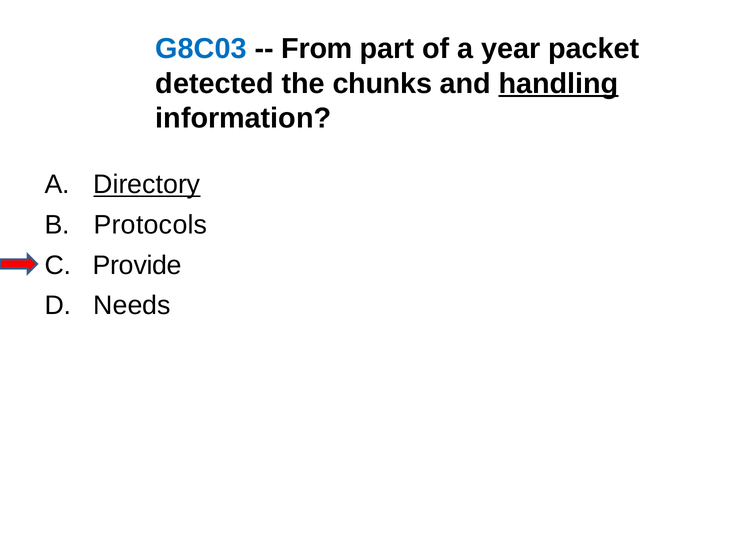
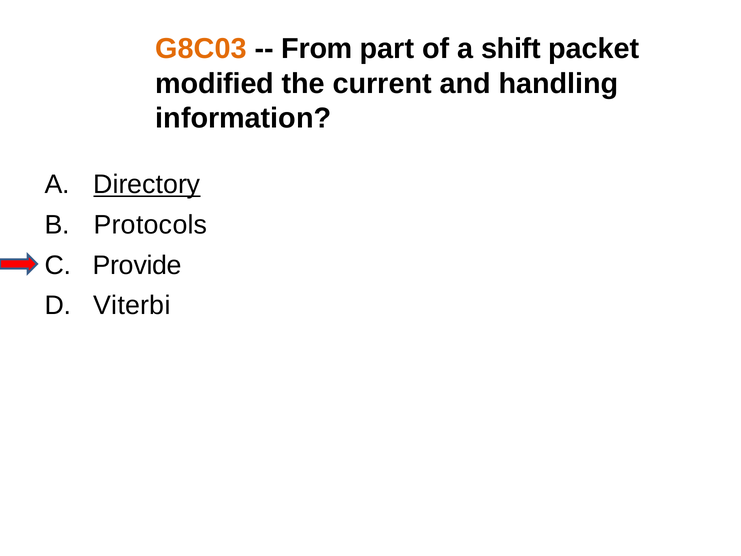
G8C03 colour: blue -> orange
year: year -> shift
detected: detected -> modified
chunks: chunks -> current
handling underline: present -> none
Needs: Needs -> Viterbi
